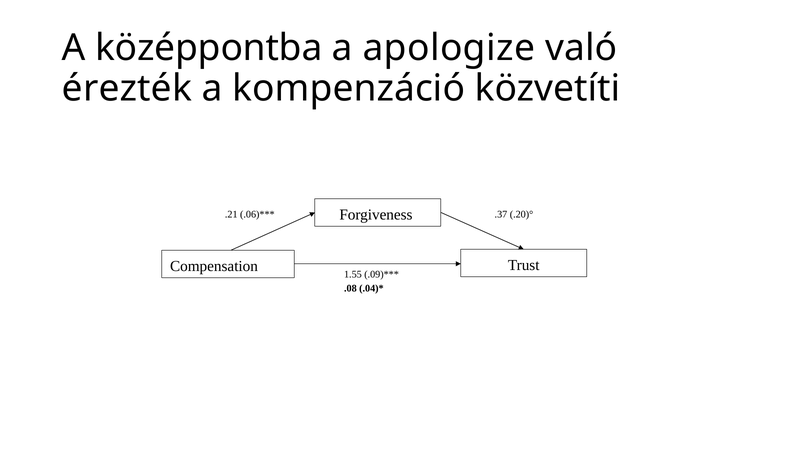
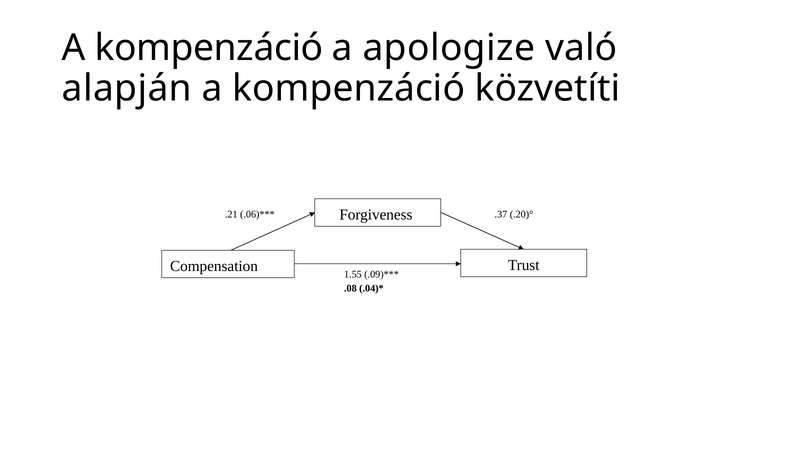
középpontba at (209, 48): középpontba -> kompenzáció
érezték: érezték -> alapján
